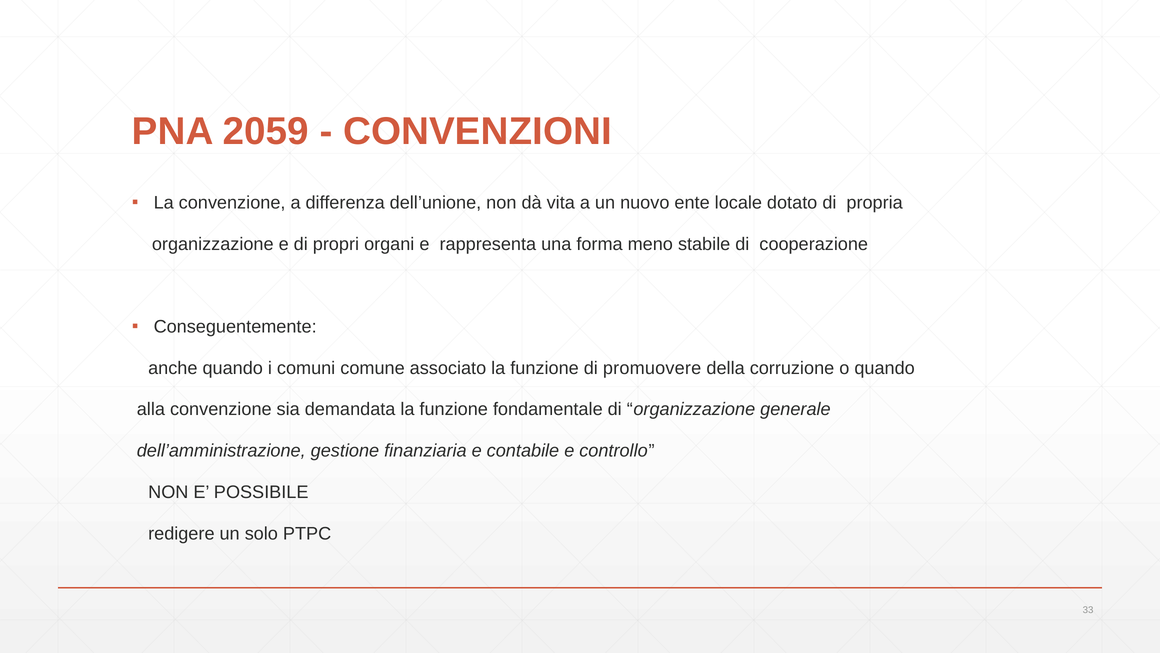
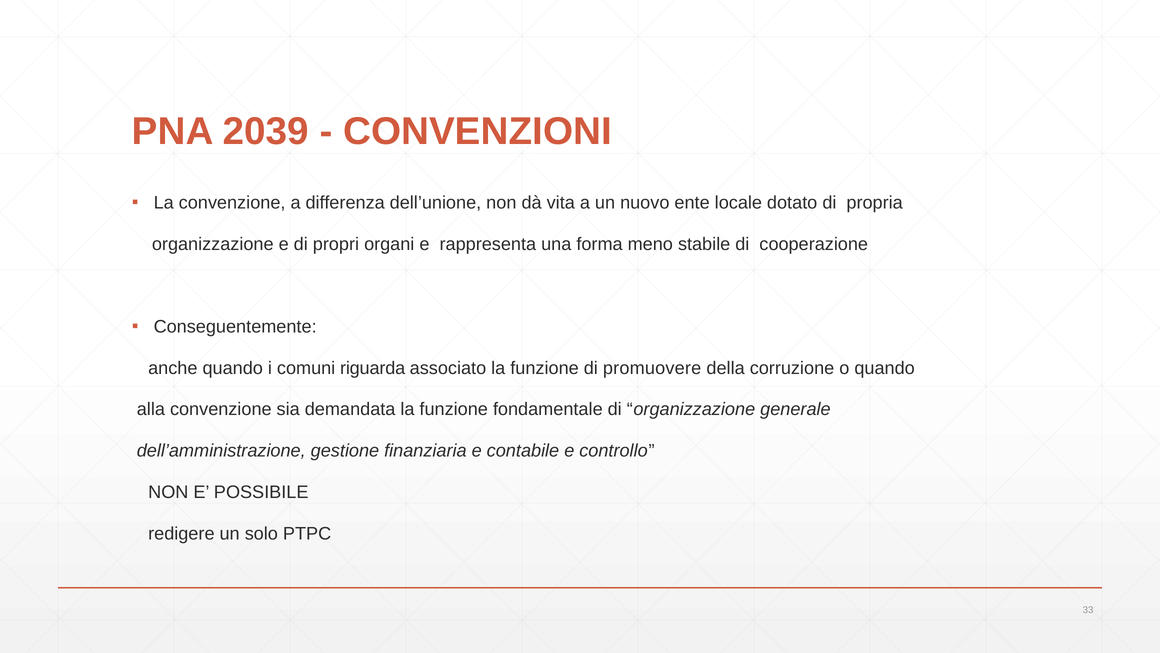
2059: 2059 -> 2039
comune: comune -> riguarda
